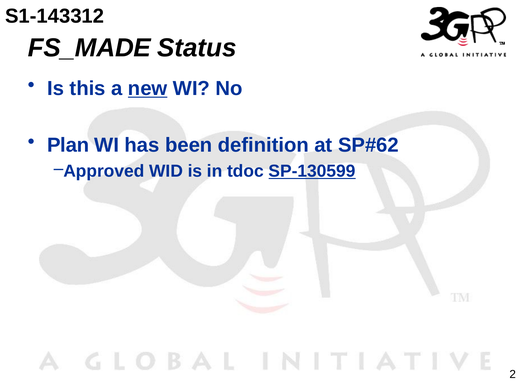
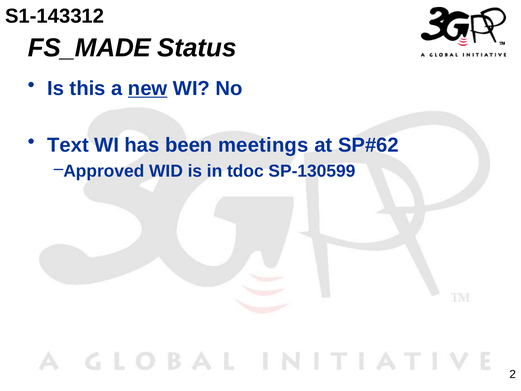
Plan: Plan -> Text
definition: definition -> meetings
SP-130599 underline: present -> none
